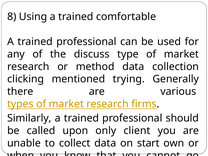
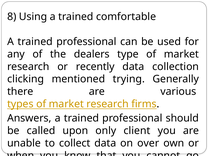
discuss: discuss -> dealers
method: method -> recently
Similarly: Similarly -> Answers
start: start -> over
